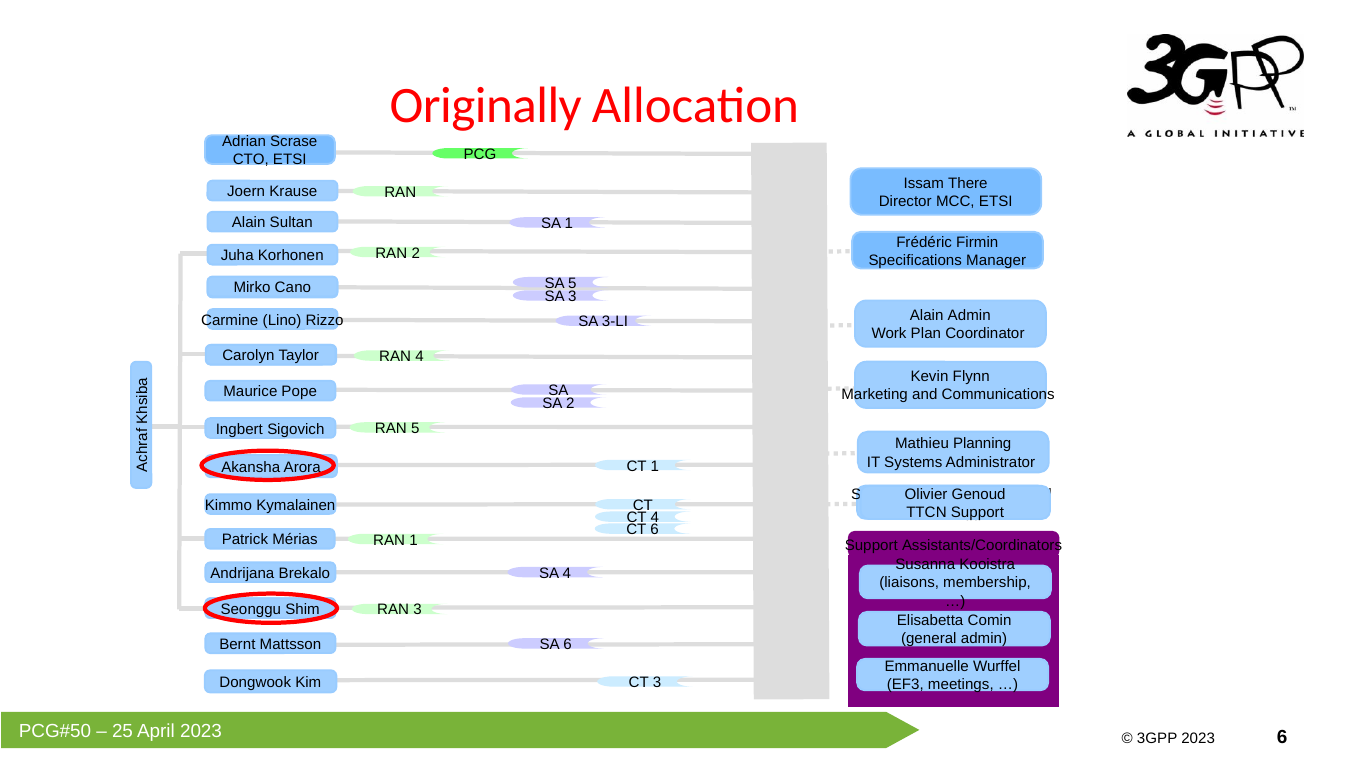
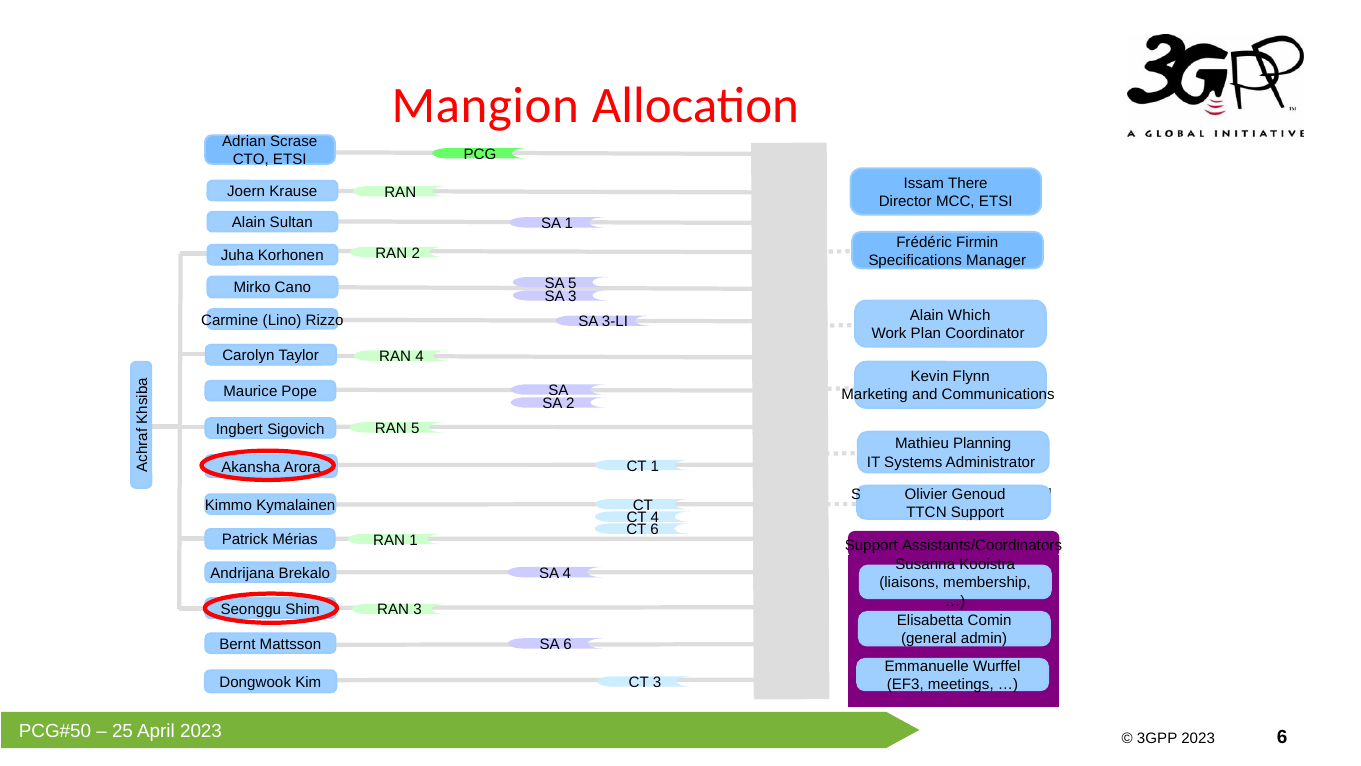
Originally: Originally -> Mangion
Alain Admin: Admin -> Which
